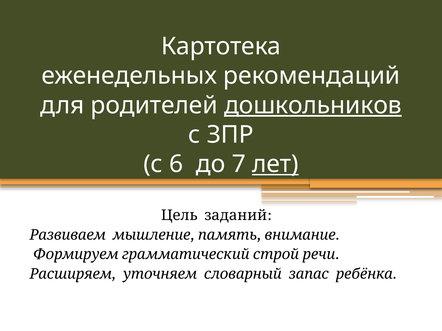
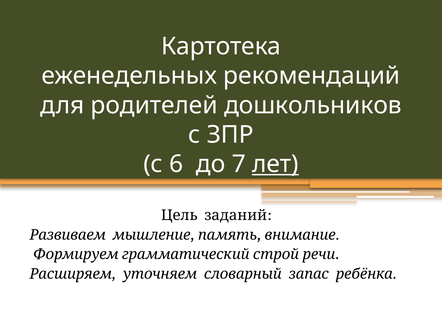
дошкольников underline: present -> none
